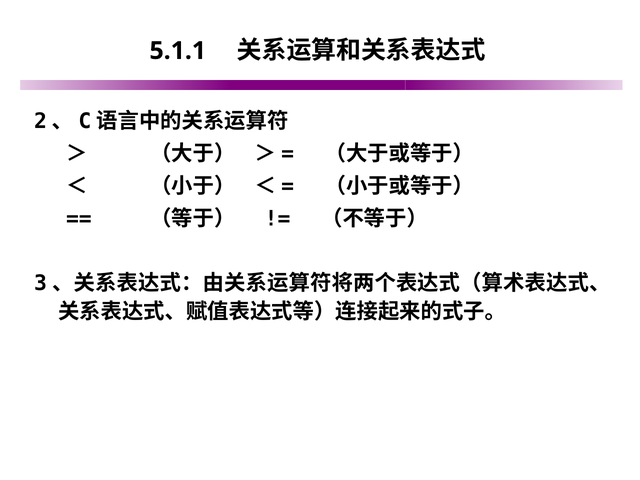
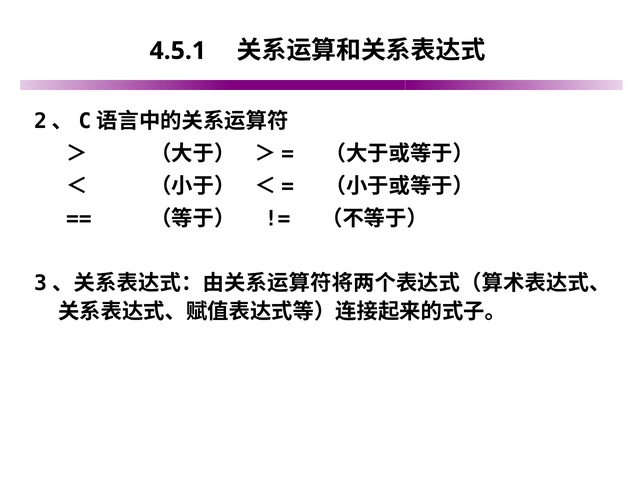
5.1.1: 5.1.1 -> 4.5.1
